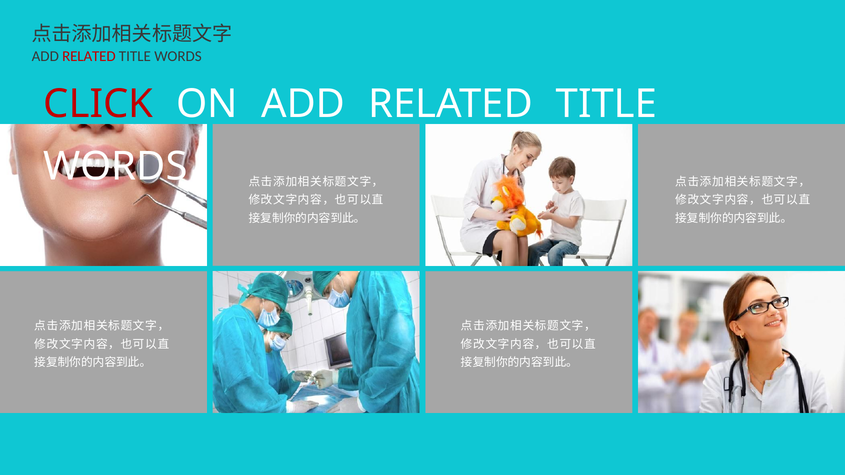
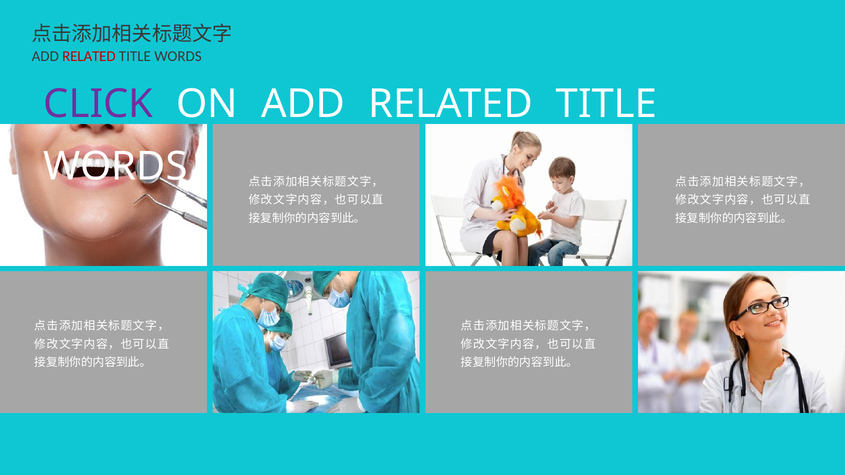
CLICK colour: red -> purple
